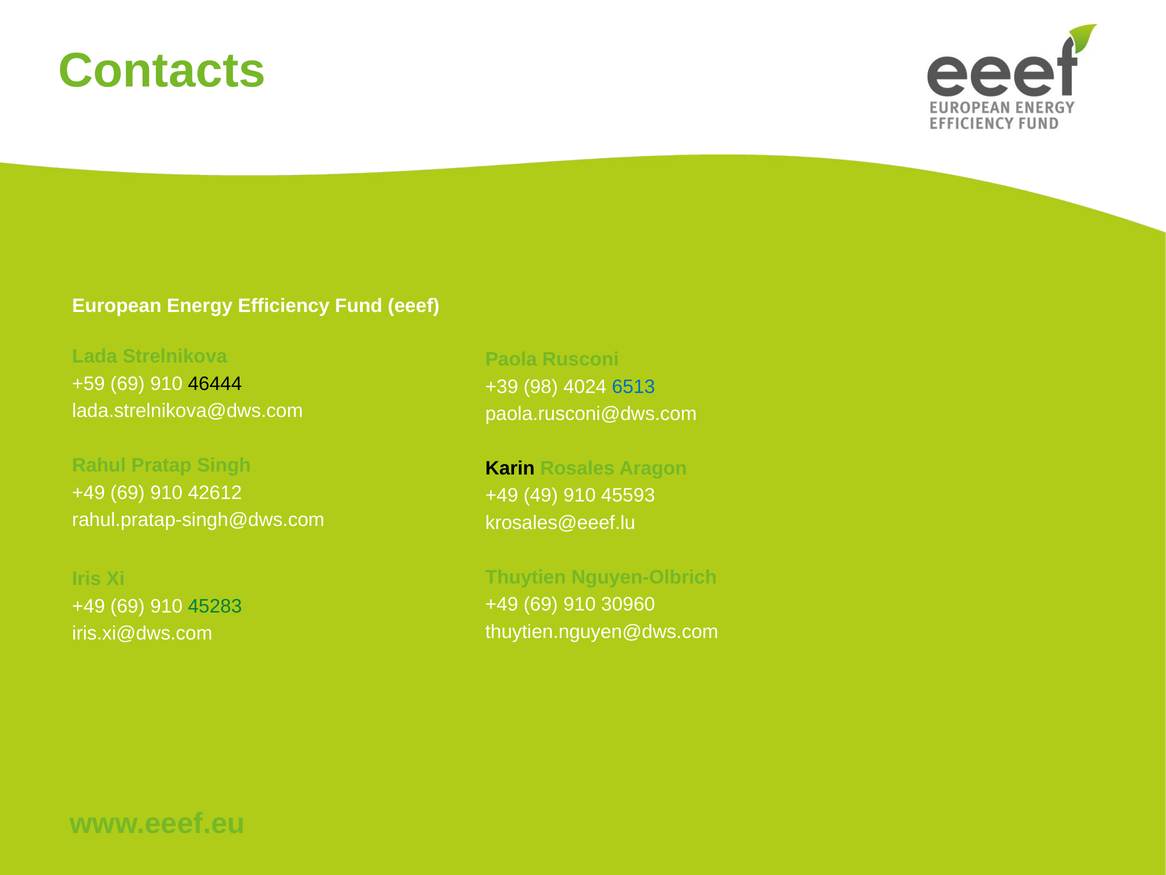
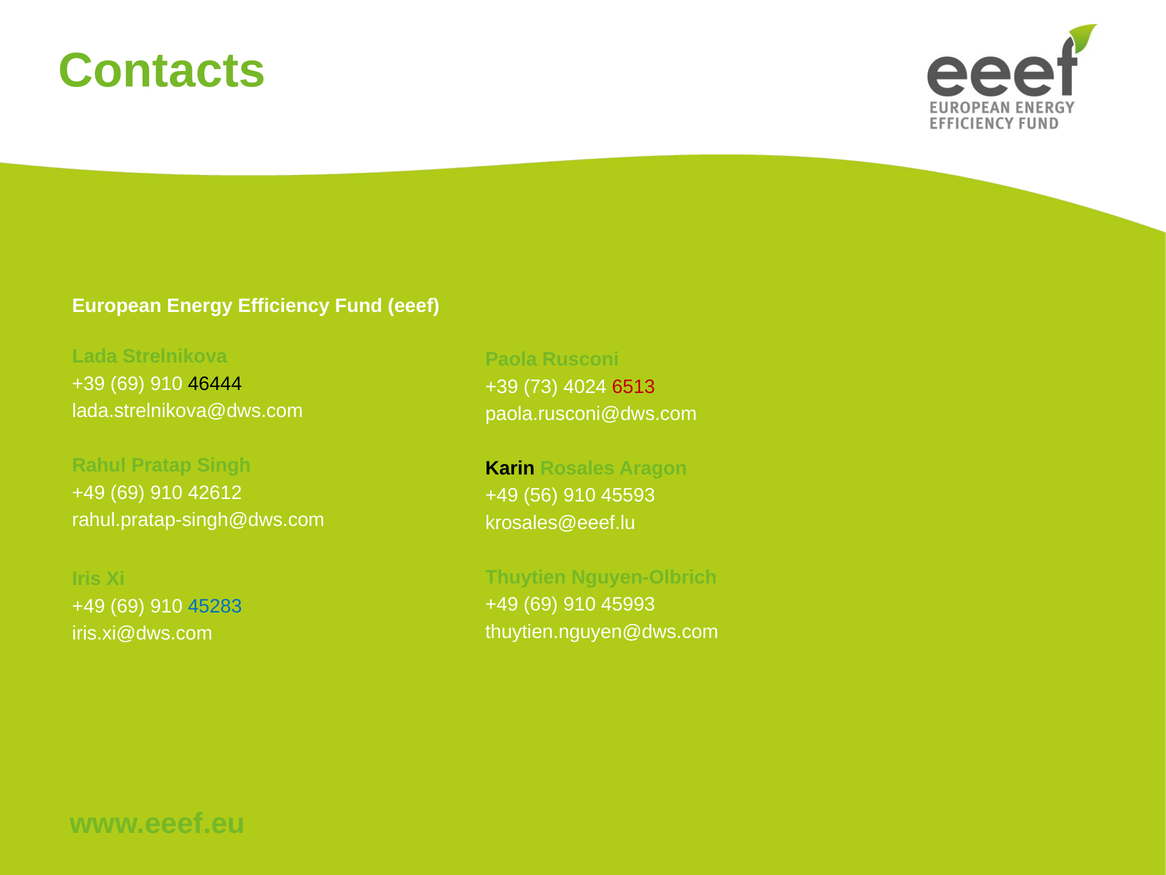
+59 at (89, 383): +59 -> +39
98: 98 -> 73
6513 colour: blue -> red
49: 49 -> 56
30960: 30960 -> 45993
45283 colour: green -> blue
